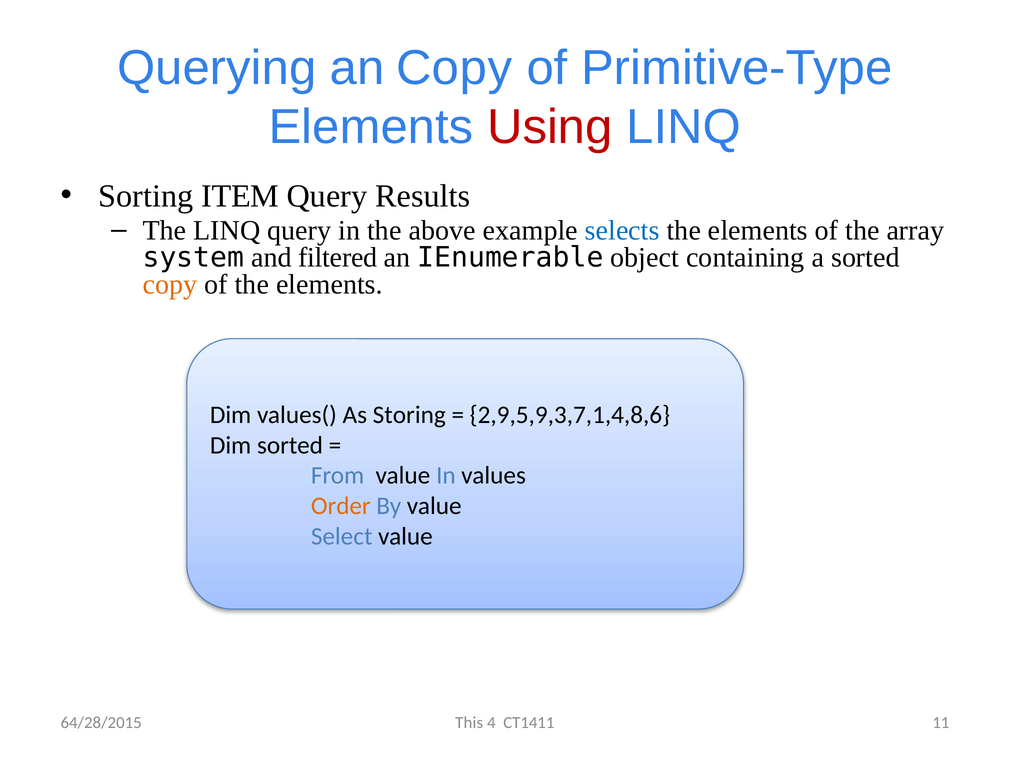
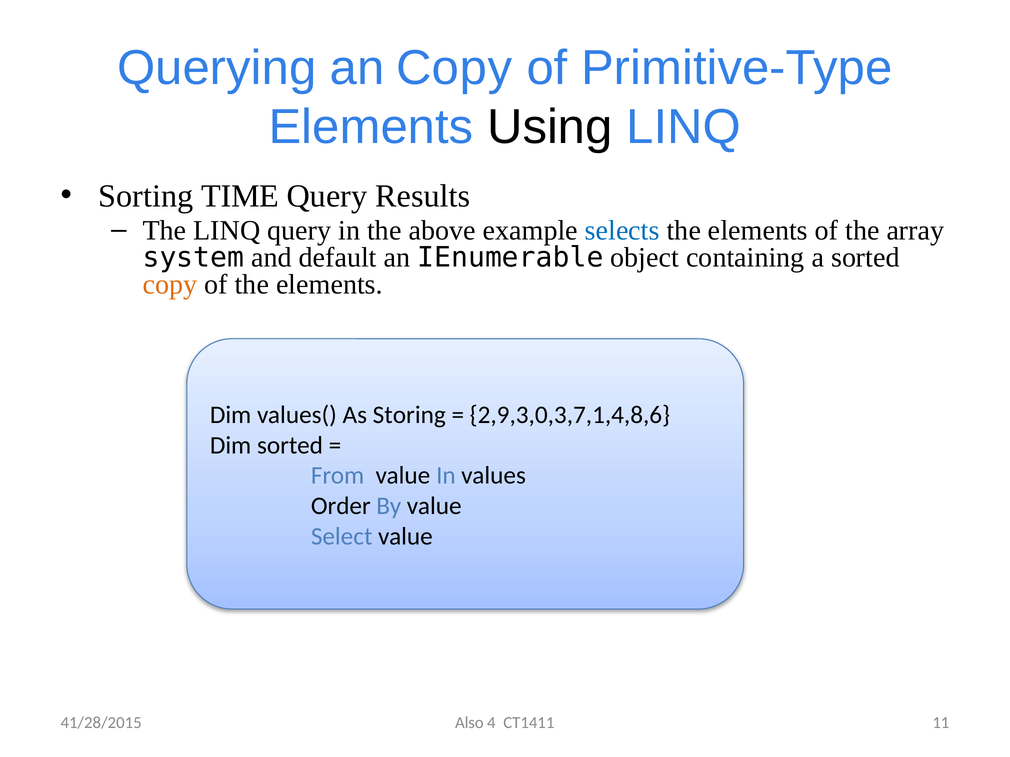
Using colour: red -> black
ITEM: ITEM -> TIME
filtered: filtered -> default
2,9,5,9,3,7,1,4,8,6: 2,9,5,9,3,7,1,4,8,6 -> 2,9,3,0,3,7,1,4,8,6
Order colour: orange -> black
64/28/2015: 64/28/2015 -> 41/28/2015
This: This -> Also
